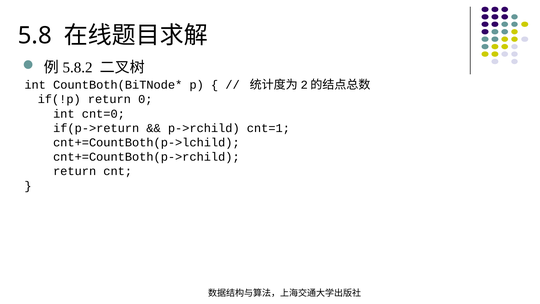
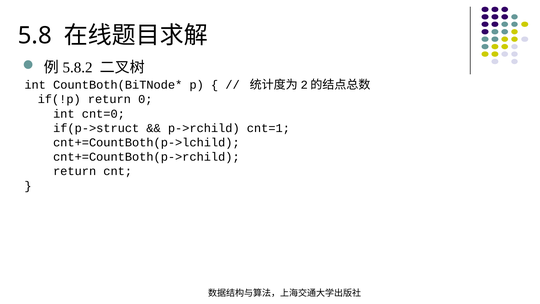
if(p->return: if(p->return -> if(p->struct
